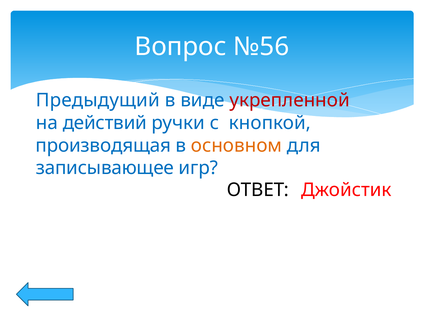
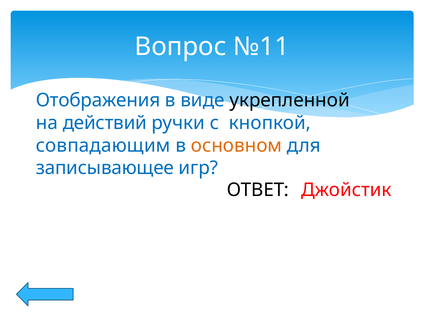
№56: №56 -> №11
Предыдущий: Предыдущий -> Отображения
укрепленной colour: red -> black
производящая: производящая -> совпадающим
